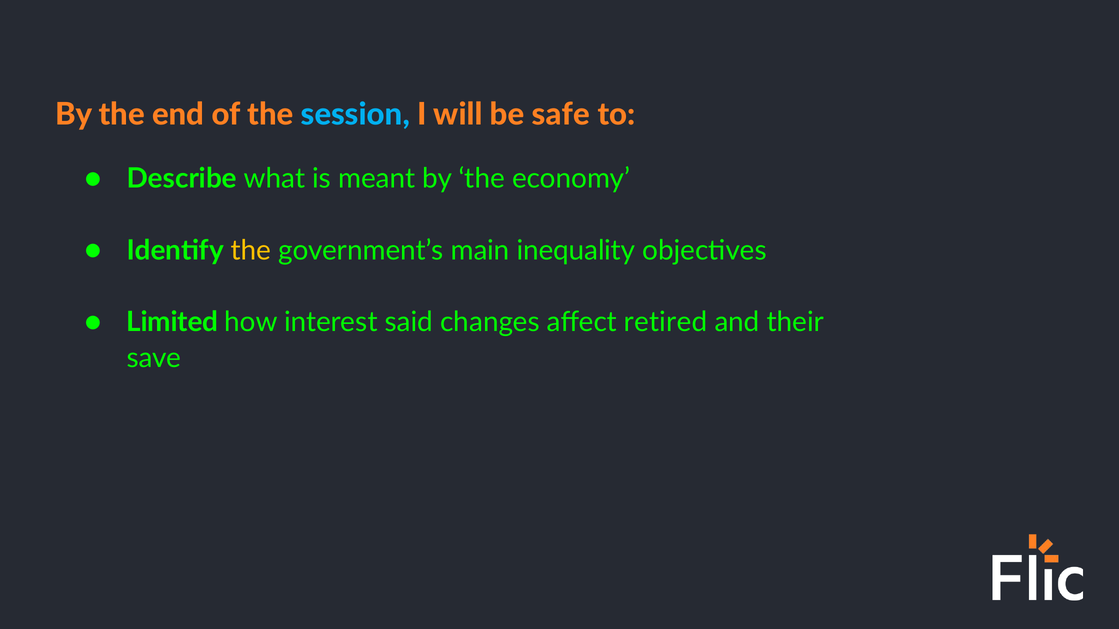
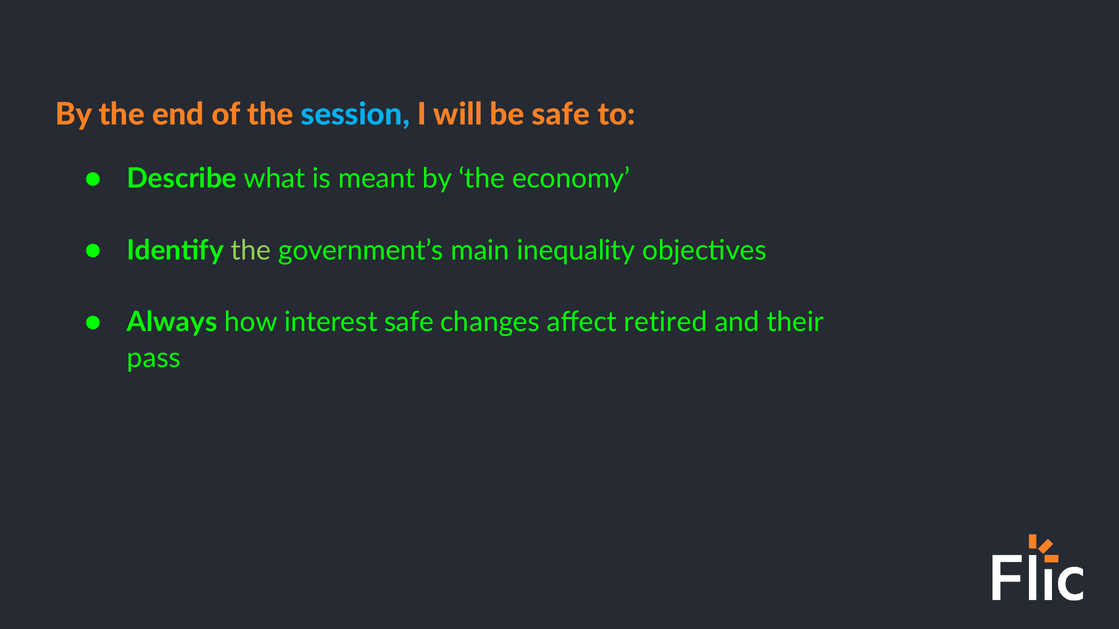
the at (251, 251) colour: yellow -> light green
Limited: Limited -> Always
interest said: said -> safe
save: save -> pass
